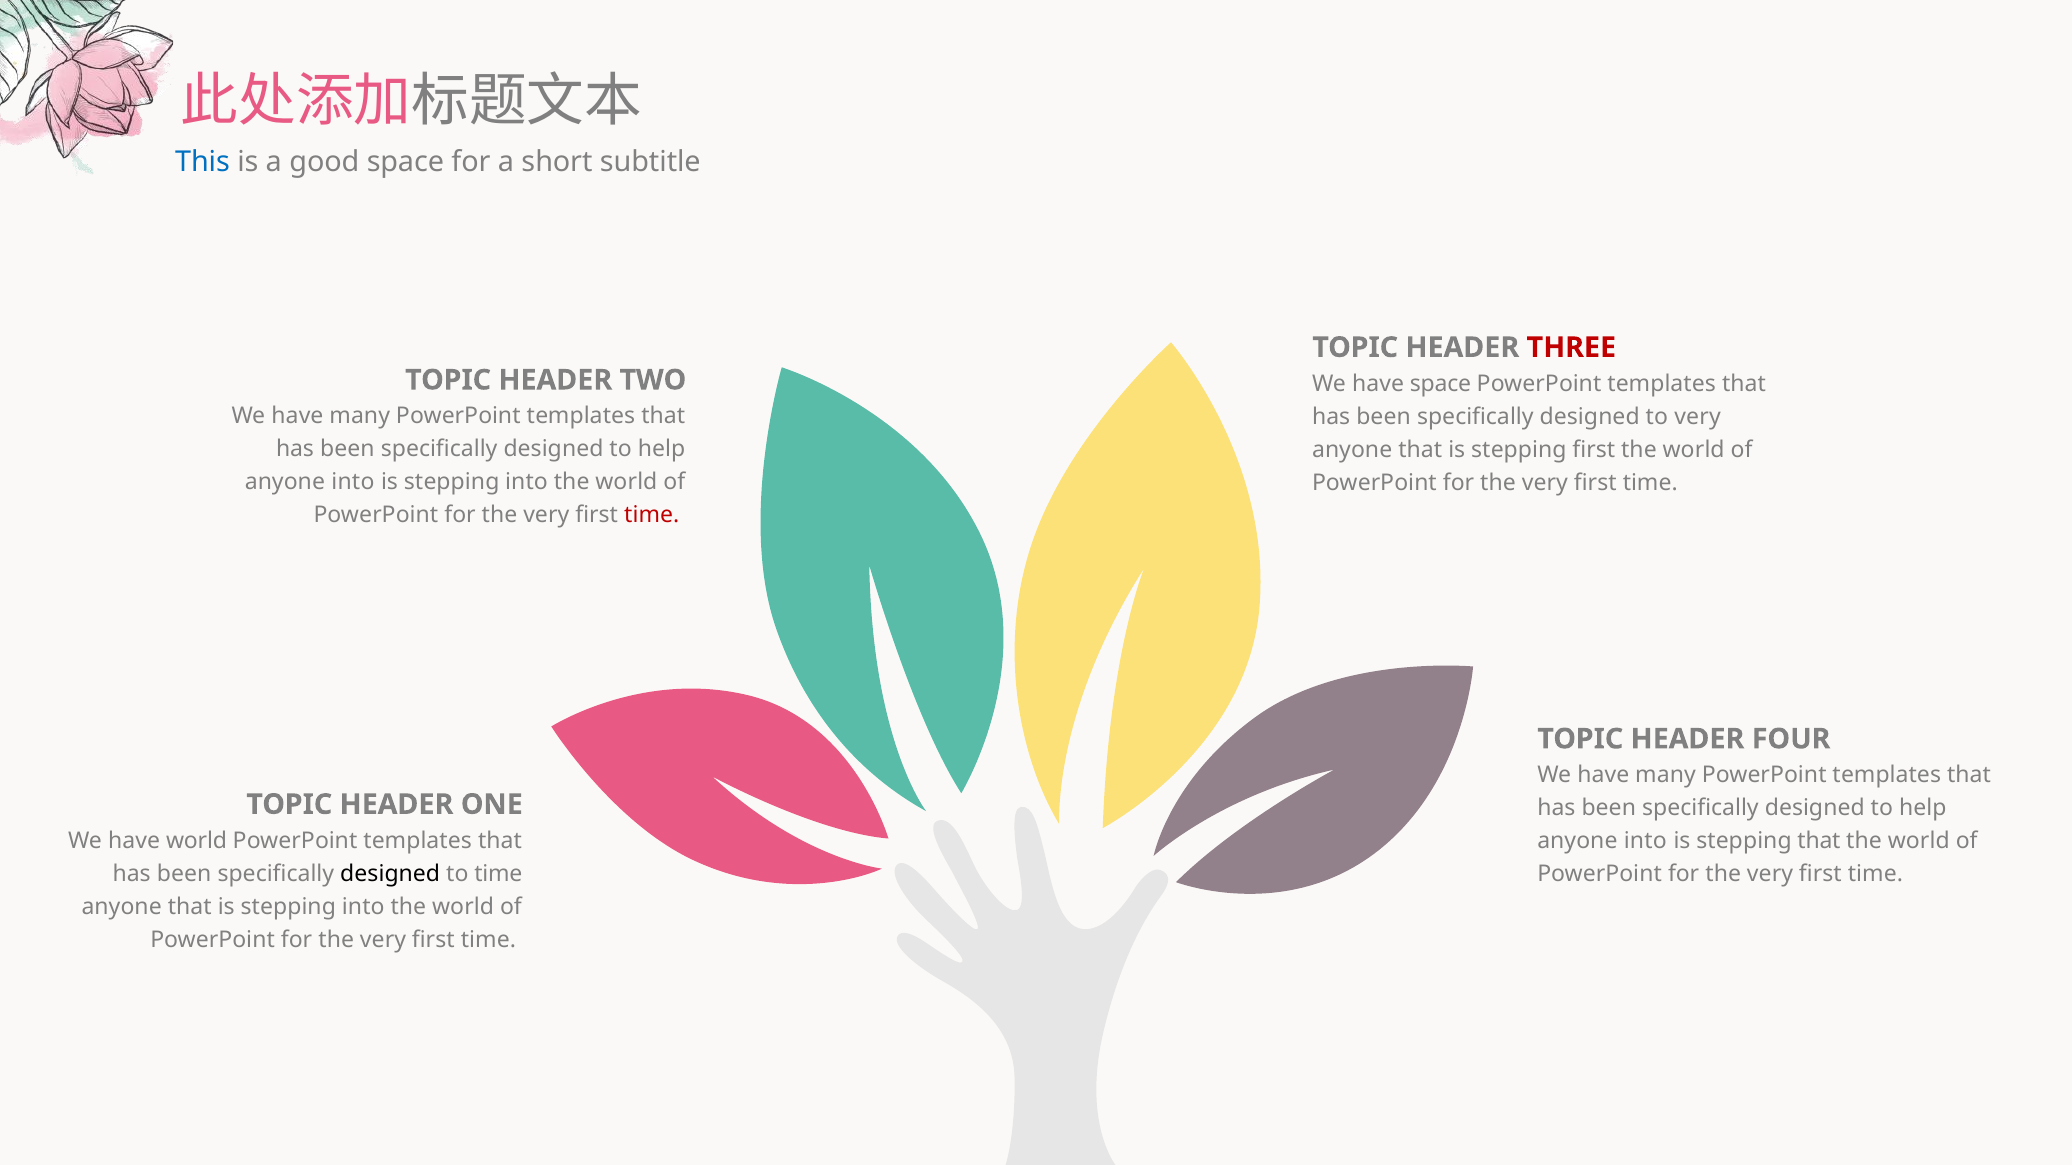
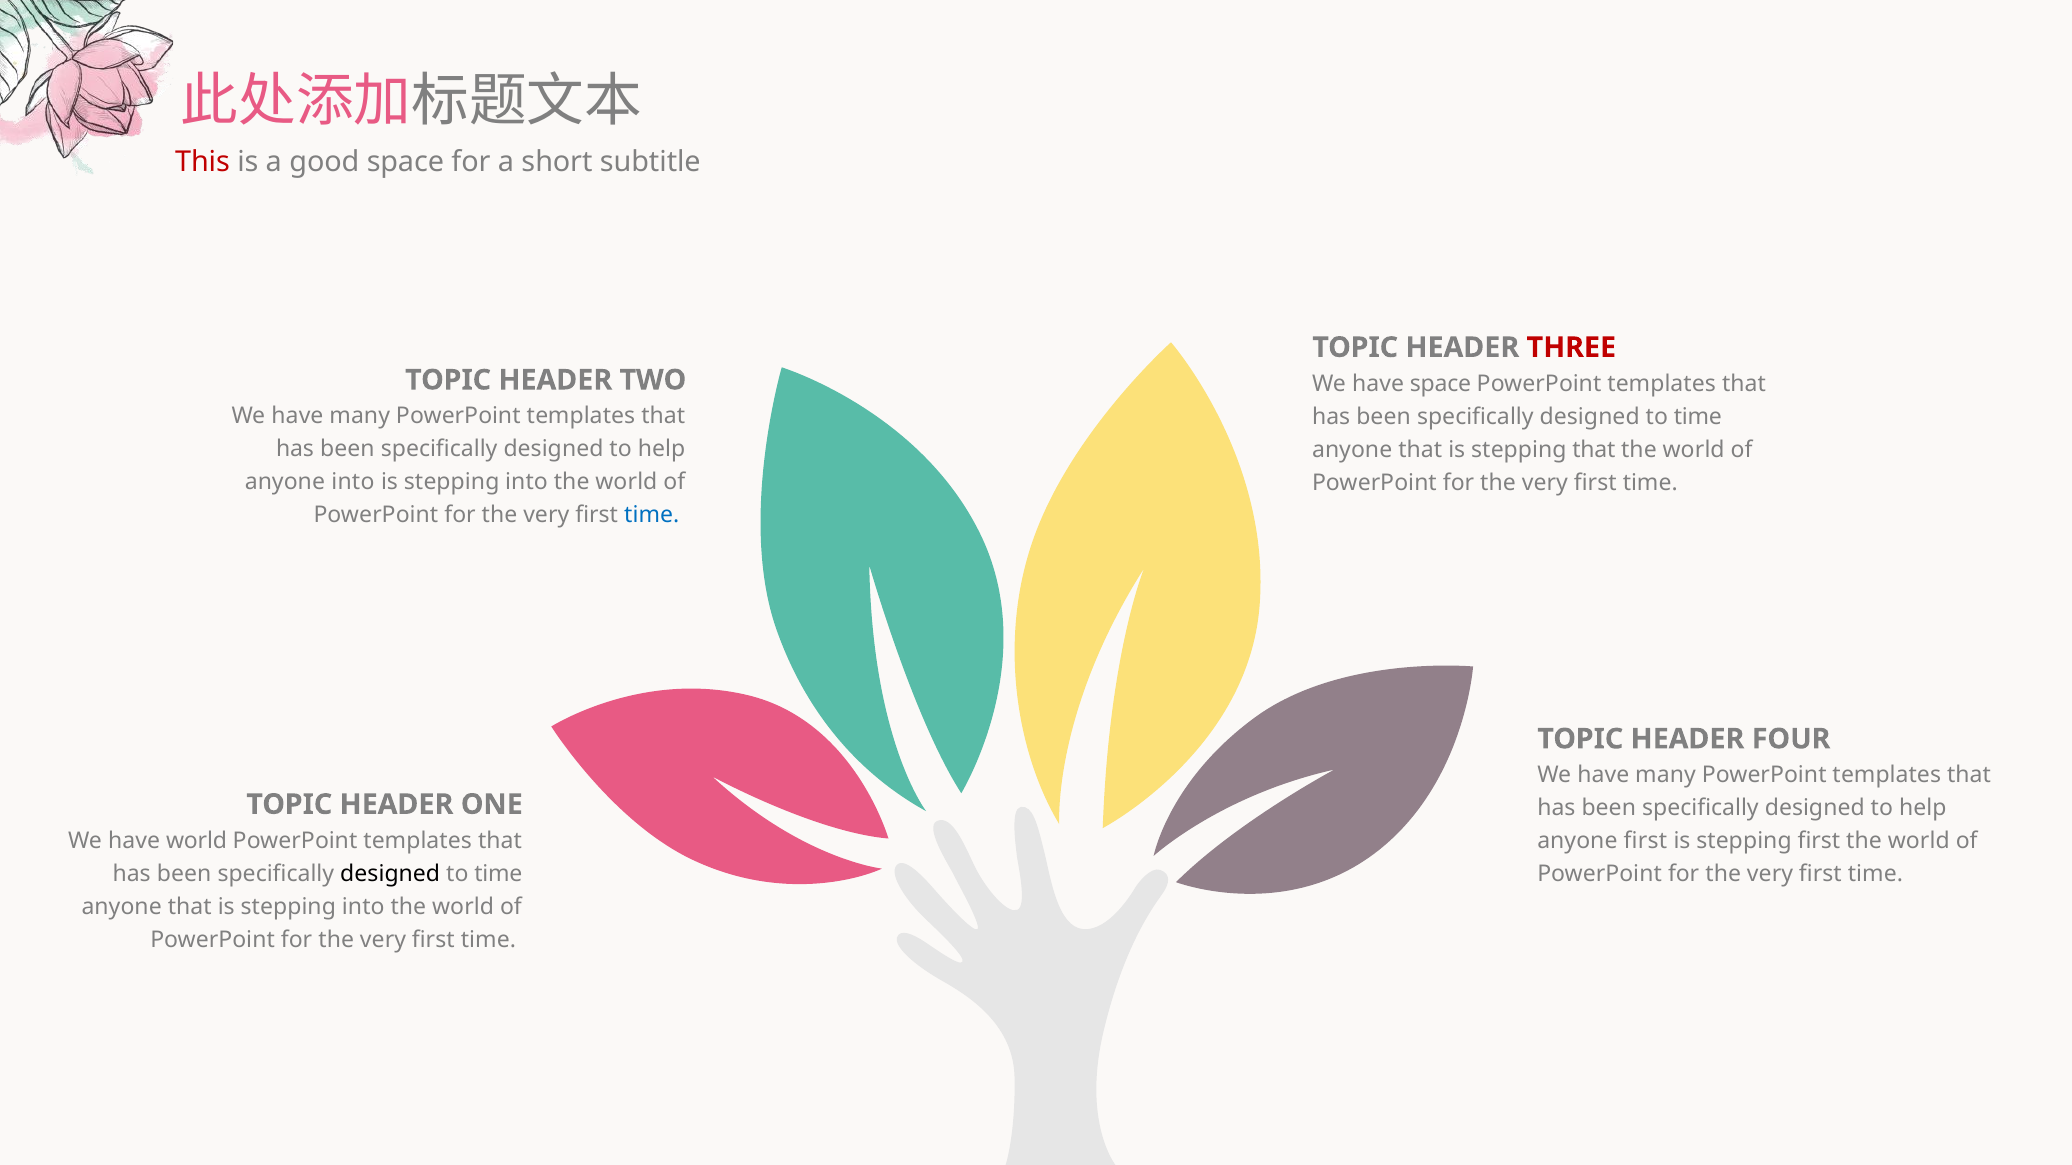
This colour: blue -> red
very at (1698, 417): very -> time
stepping first: first -> that
time at (652, 515) colour: red -> blue
into at (1645, 842): into -> first
stepping that: that -> first
